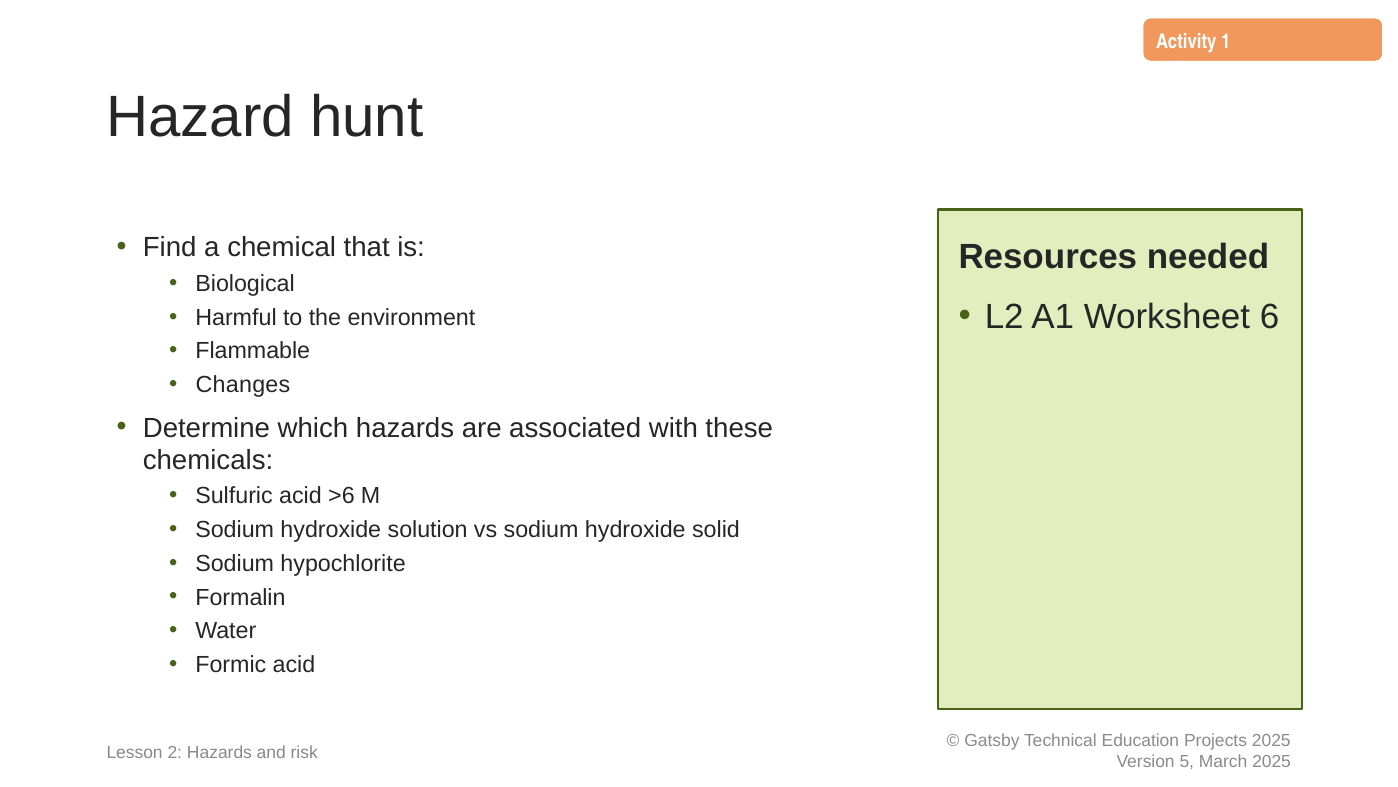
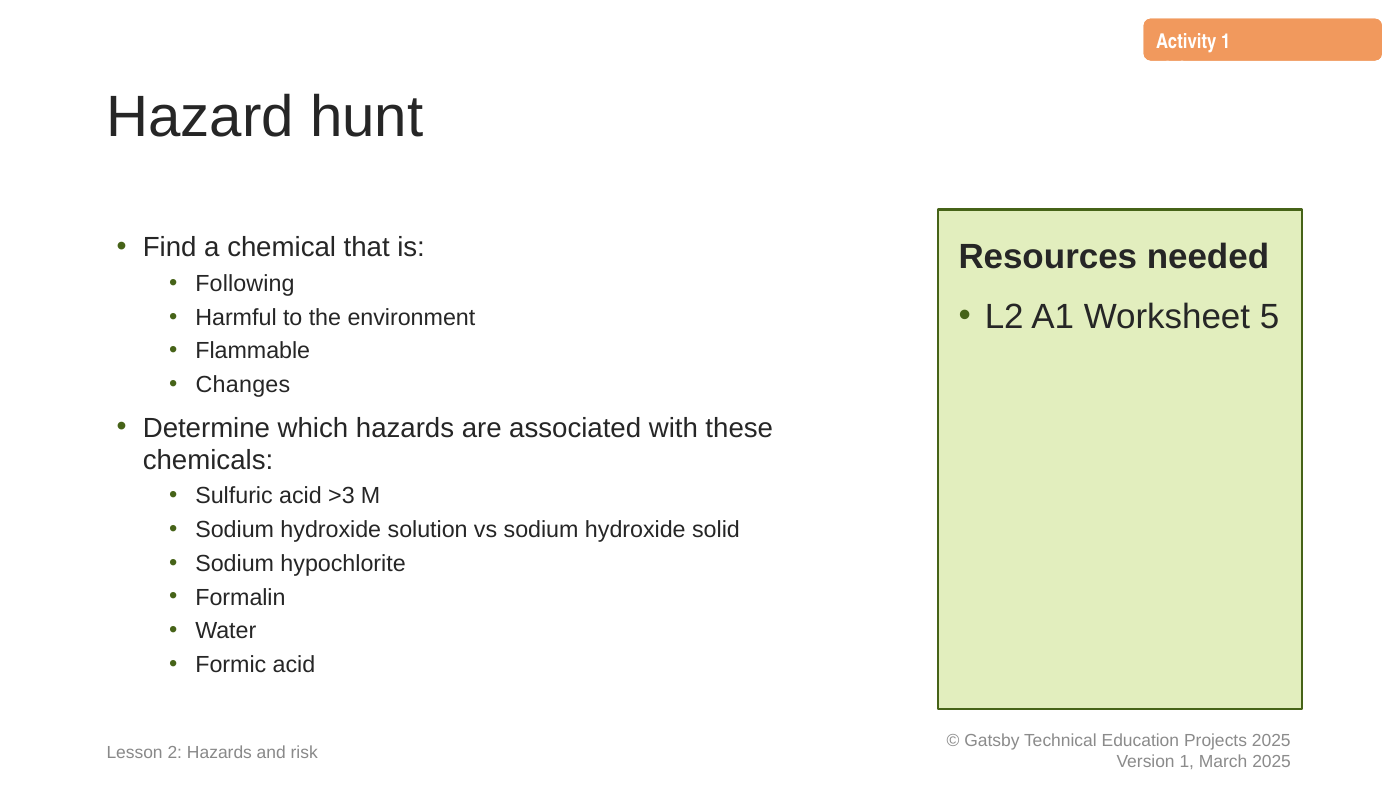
Biological: Biological -> Following
6: 6 -> 5
>6: >6 -> >3
5 at (1187, 761): 5 -> 1
